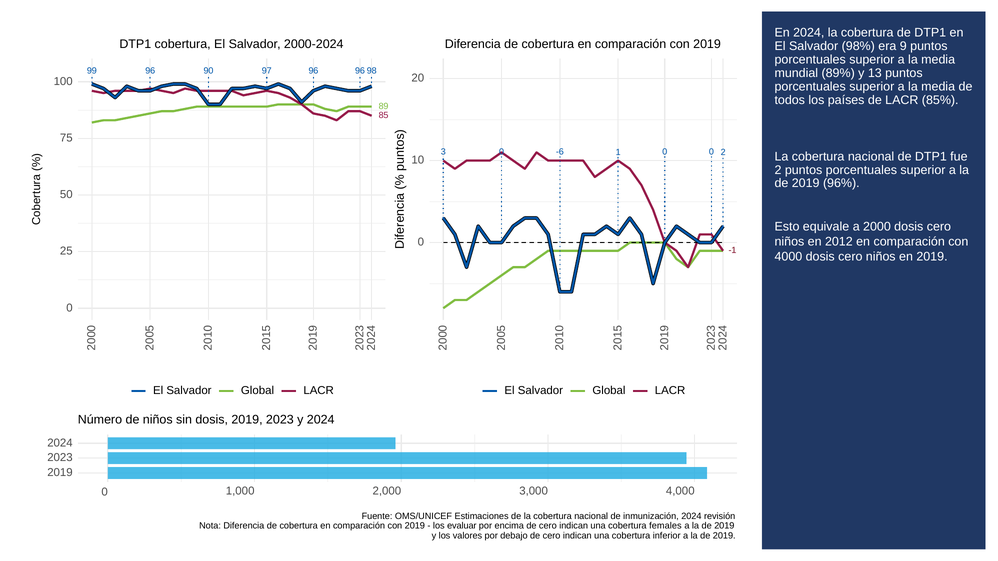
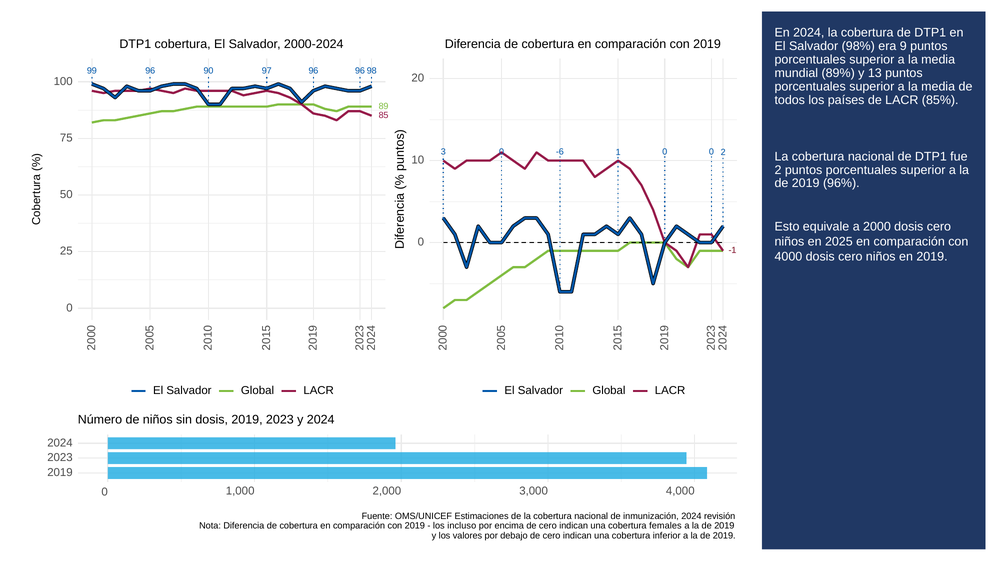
2012: 2012 -> 2025
evaluar: evaluar -> incluso
